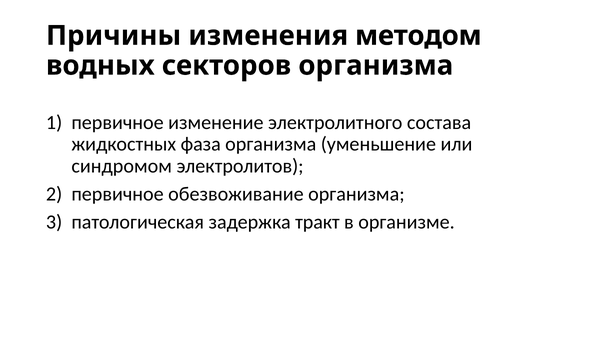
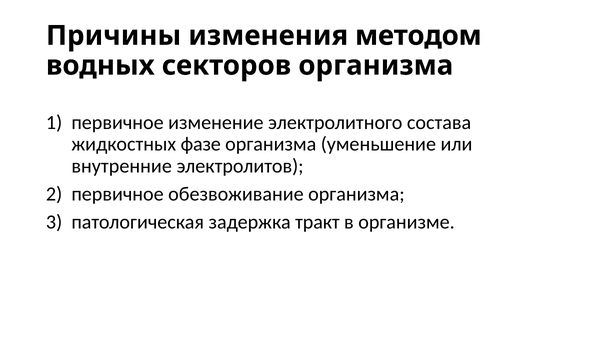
фаза: фаза -> фазе
синдромом: синдромом -> внутренние
